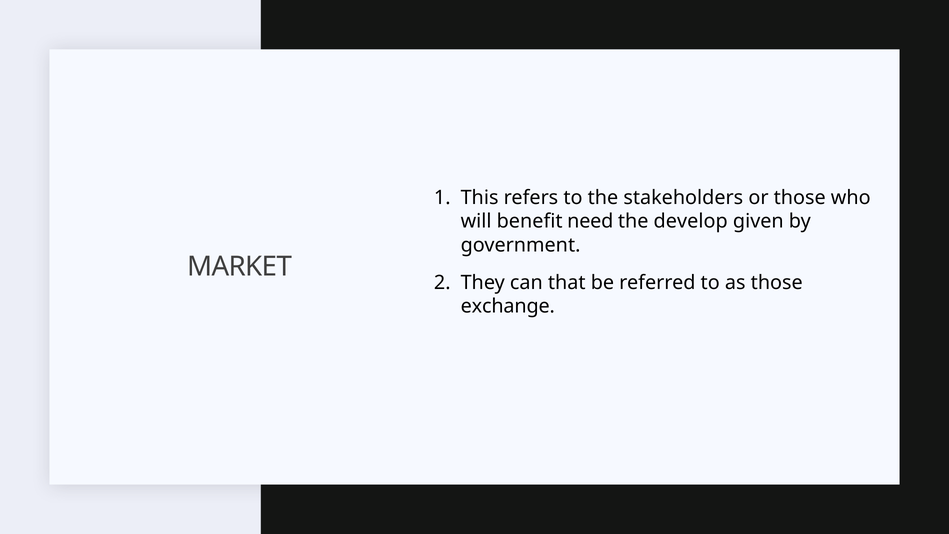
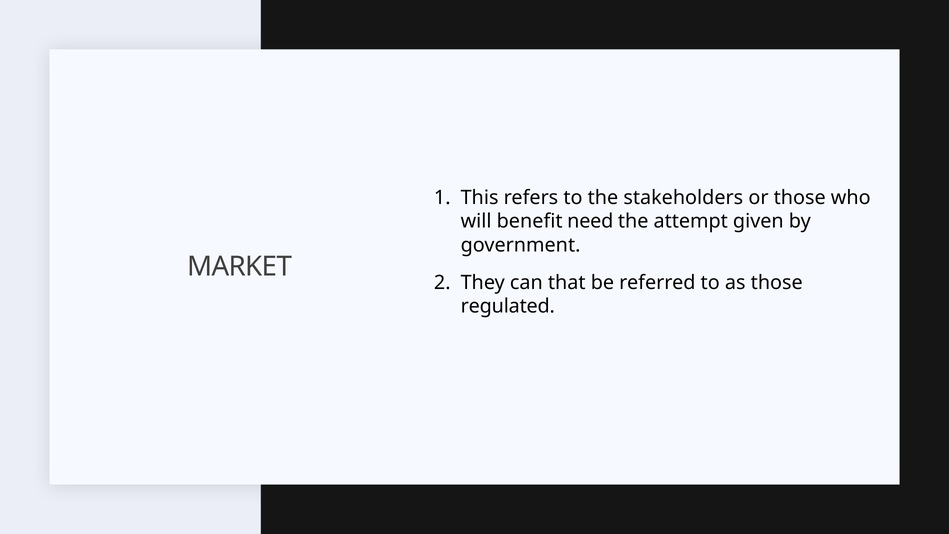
develop: develop -> attempt
exchange: exchange -> regulated
